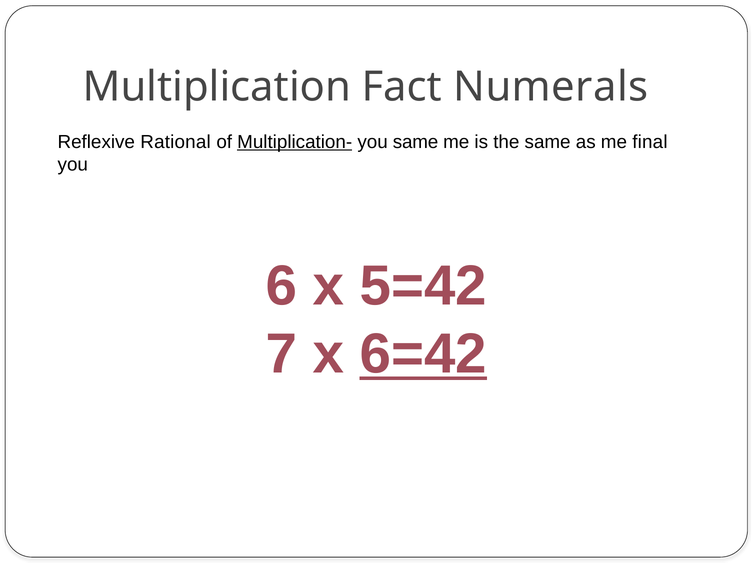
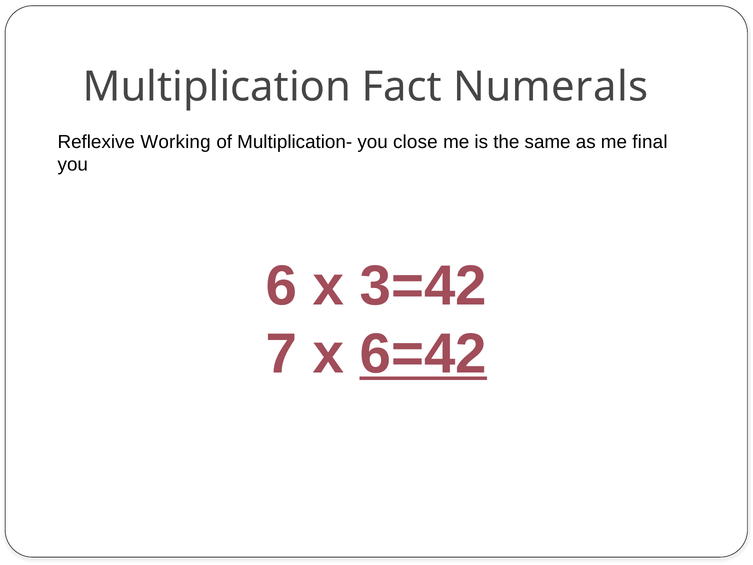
Rational: Rational -> Working
Multiplication- underline: present -> none
you same: same -> close
5=42: 5=42 -> 3=42
